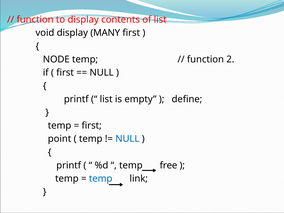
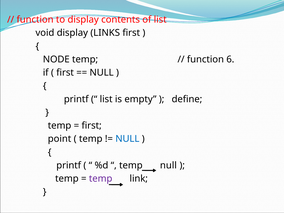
MANY: MANY -> LINKS
2: 2 -> 6
temp free: free -> null
temp at (101, 179) colour: blue -> purple
